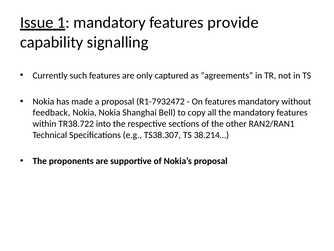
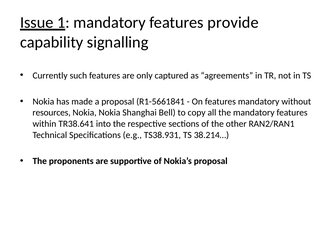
R1-7932472: R1-7932472 -> R1-5661841
feedback: feedback -> resources
TR38.722: TR38.722 -> TR38.641
TS38.307: TS38.307 -> TS38.931
